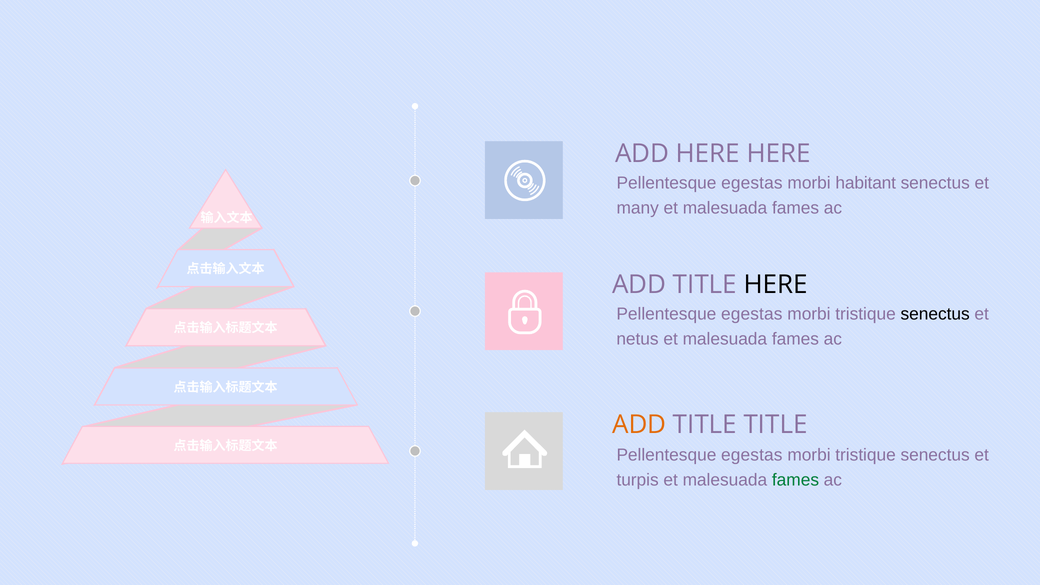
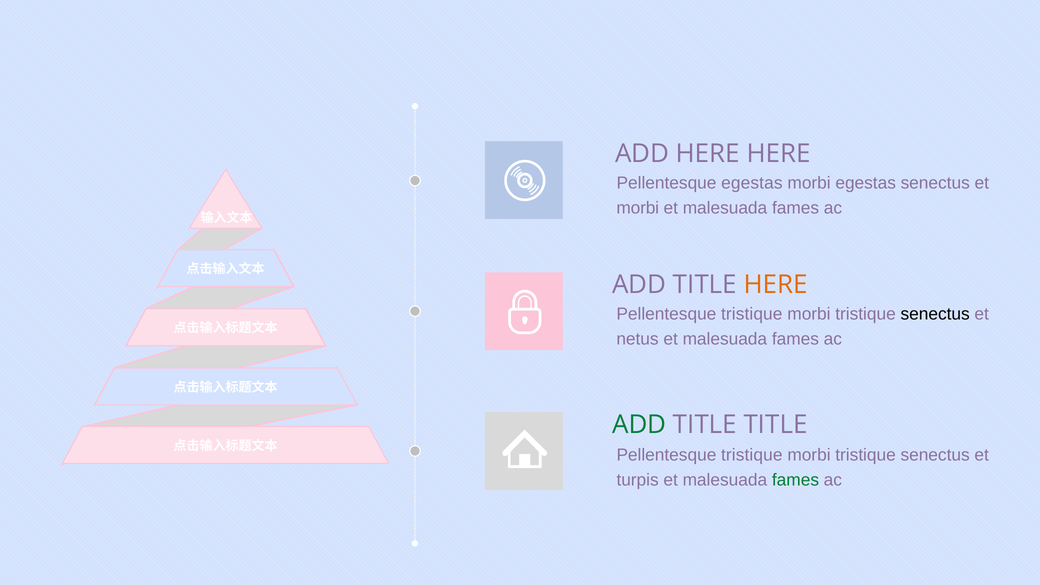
morbi habitant: habitant -> egestas
many at (638, 208): many -> morbi
HERE at (776, 285) colour: black -> orange
egestas at (752, 314): egestas -> tristique
ADD at (639, 425) colour: orange -> green
egestas at (752, 455): egestas -> tristique
